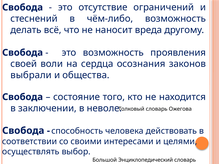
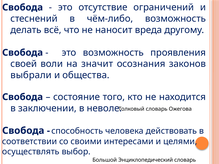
сердца: сердца -> значит
